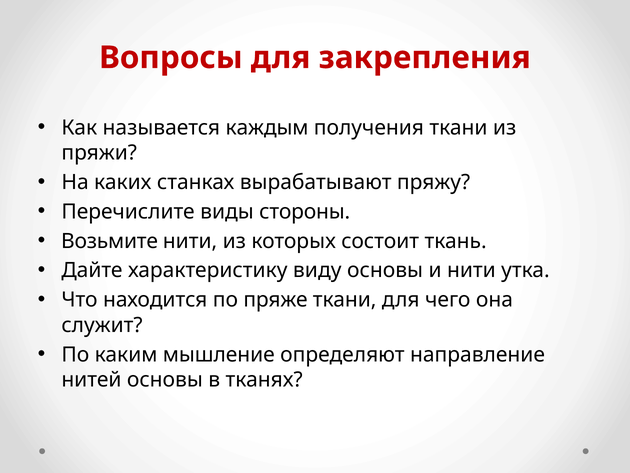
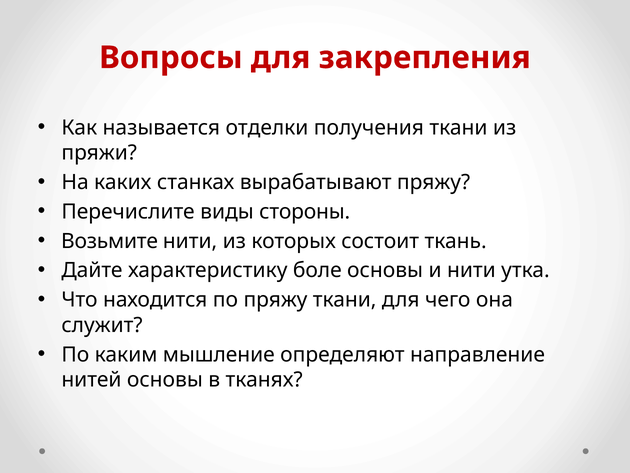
каждым: каждым -> отделки
виду: виду -> боле
по пряже: пряже -> пряжу
